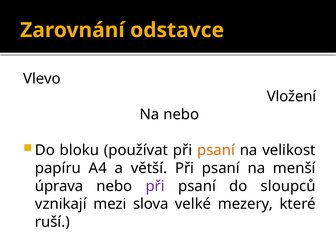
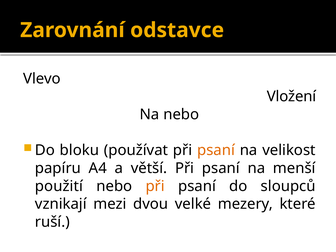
úprava: úprava -> použití
při at (155, 186) colour: purple -> orange
slova: slova -> dvou
